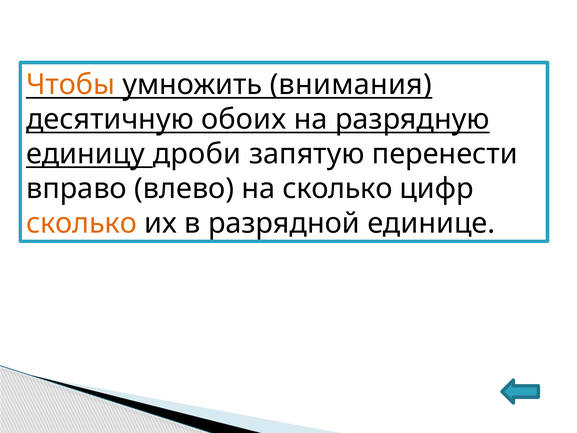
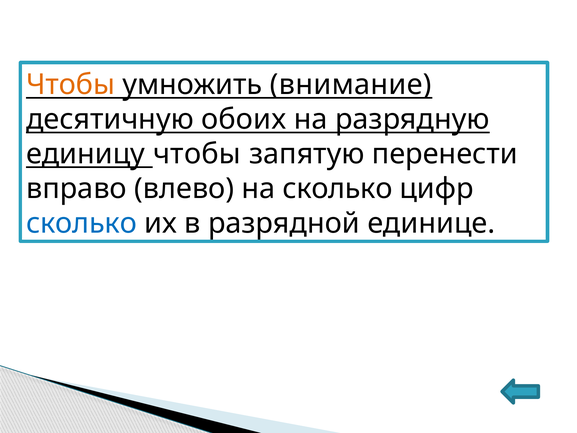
внимания: внимания -> внимание
единицу дроби: дроби -> чтобы
сколько at (81, 223) colour: orange -> blue
